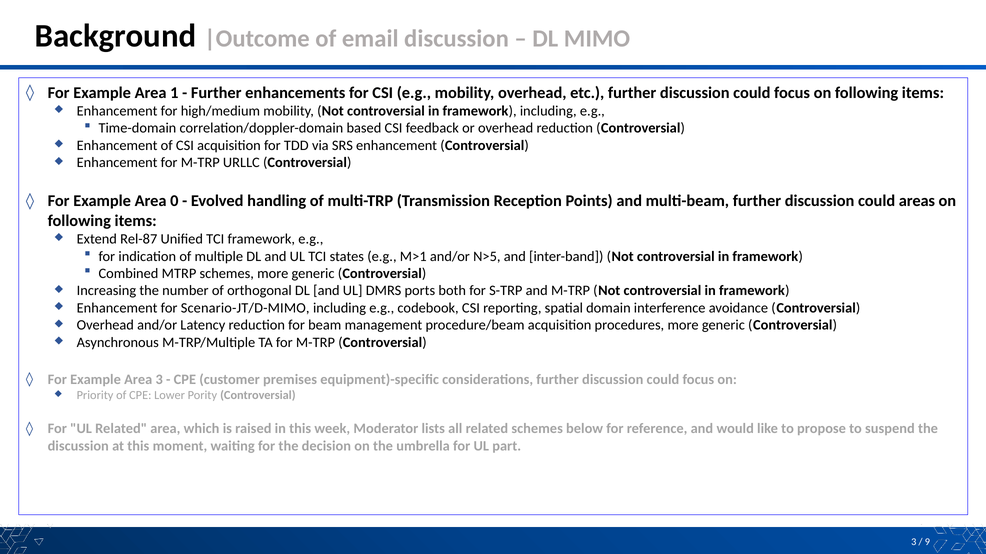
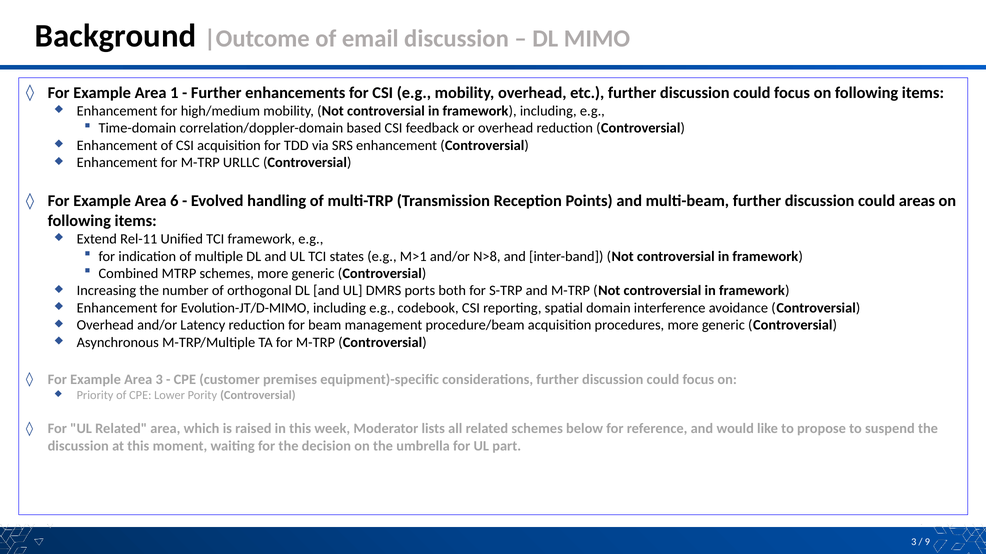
0: 0 -> 6
Rel-87: Rel-87 -> Rel-11
N>5: N>5 -> N>8
Scenario-JT/D-MIMO: Scenario-JT/D-MIMO -> Evolution-JT/D-MIMO
